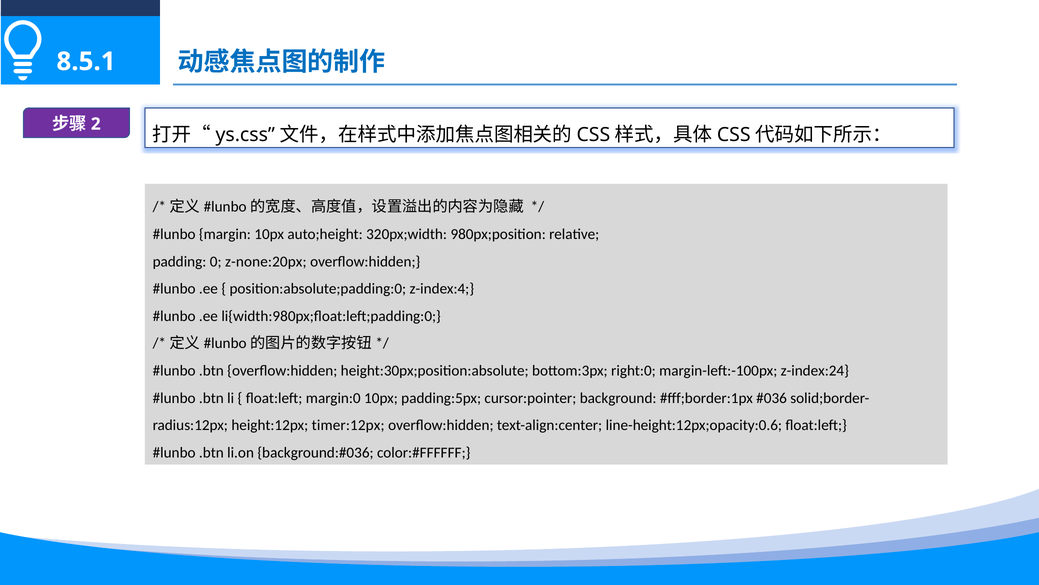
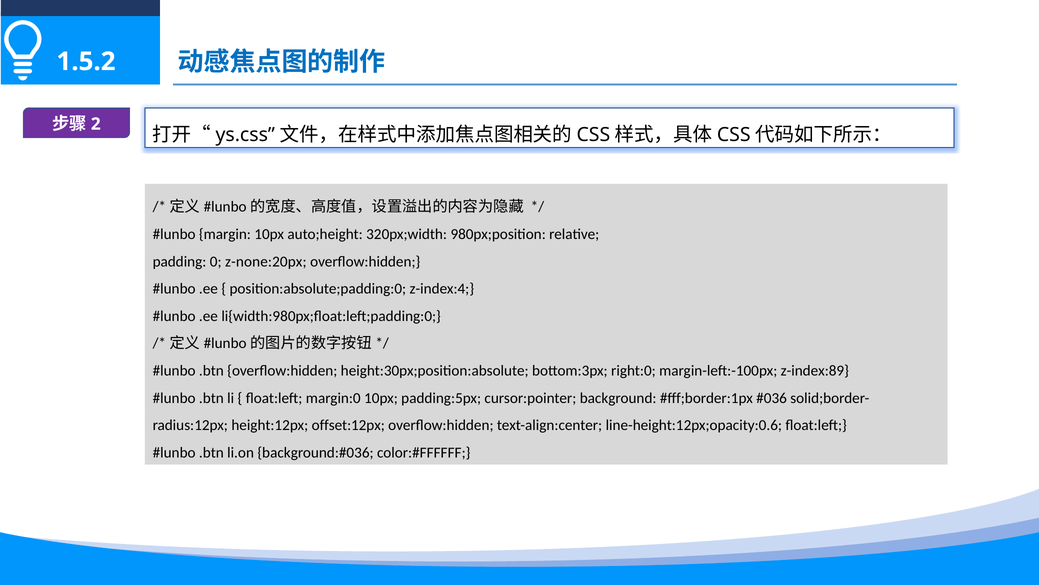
8.5.1: 8.5.1 -> 1.5.2
z-index:24: z-index:24 -> z-index:89
timer:12px: timer:12px -> offset:12px
